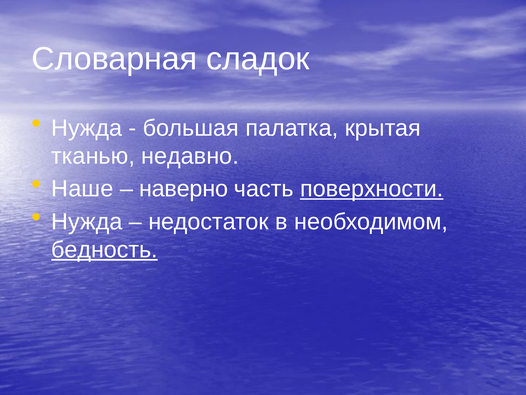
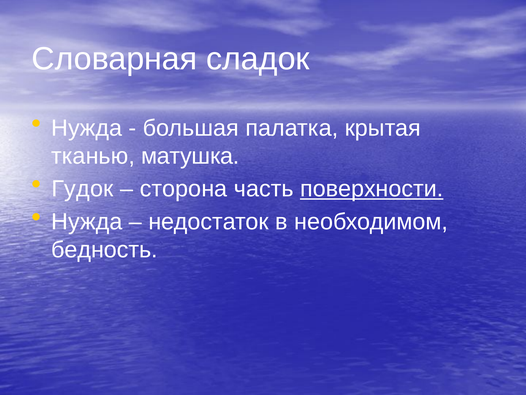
недавно: недавно -> матушка
Наше: Наше -> Гудок
наверно: наверно -> сторона
бедность underline: present -> none
